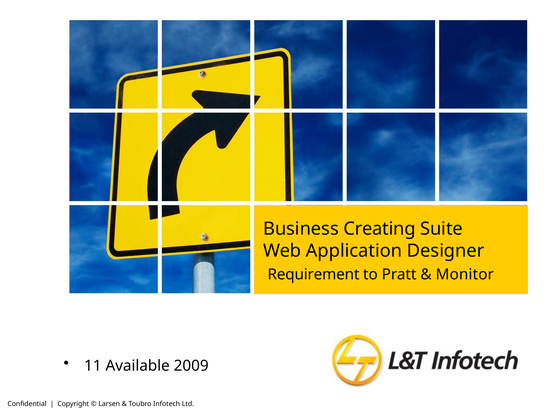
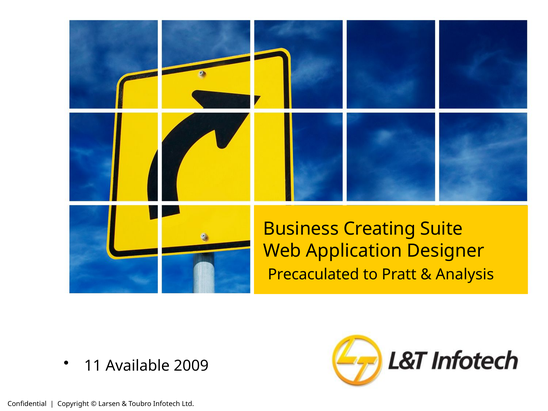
Requirement: Requirement -> Precaculated
Monitor: Monitor -> Analysis
